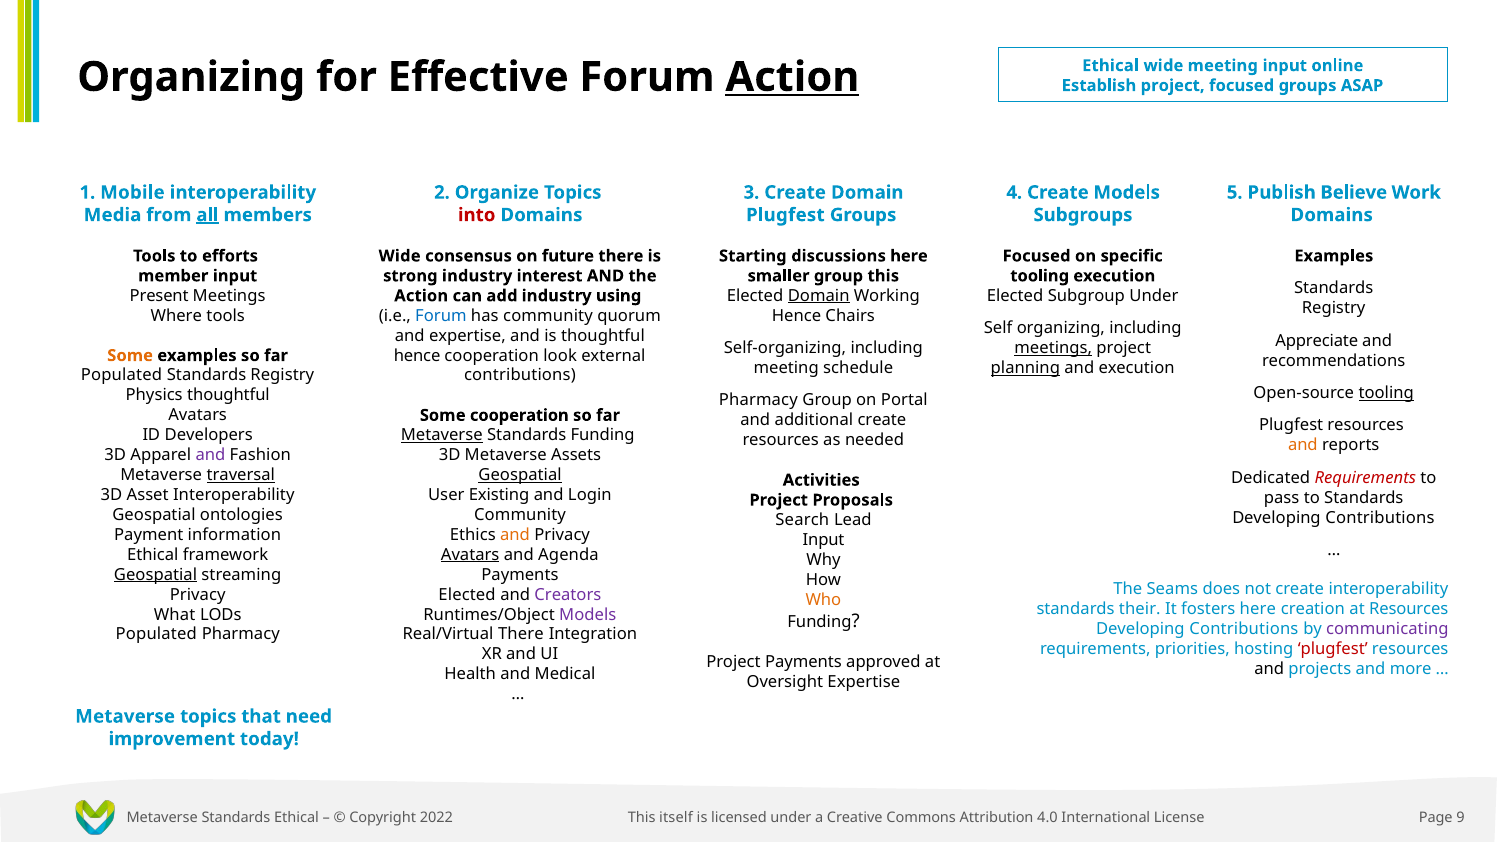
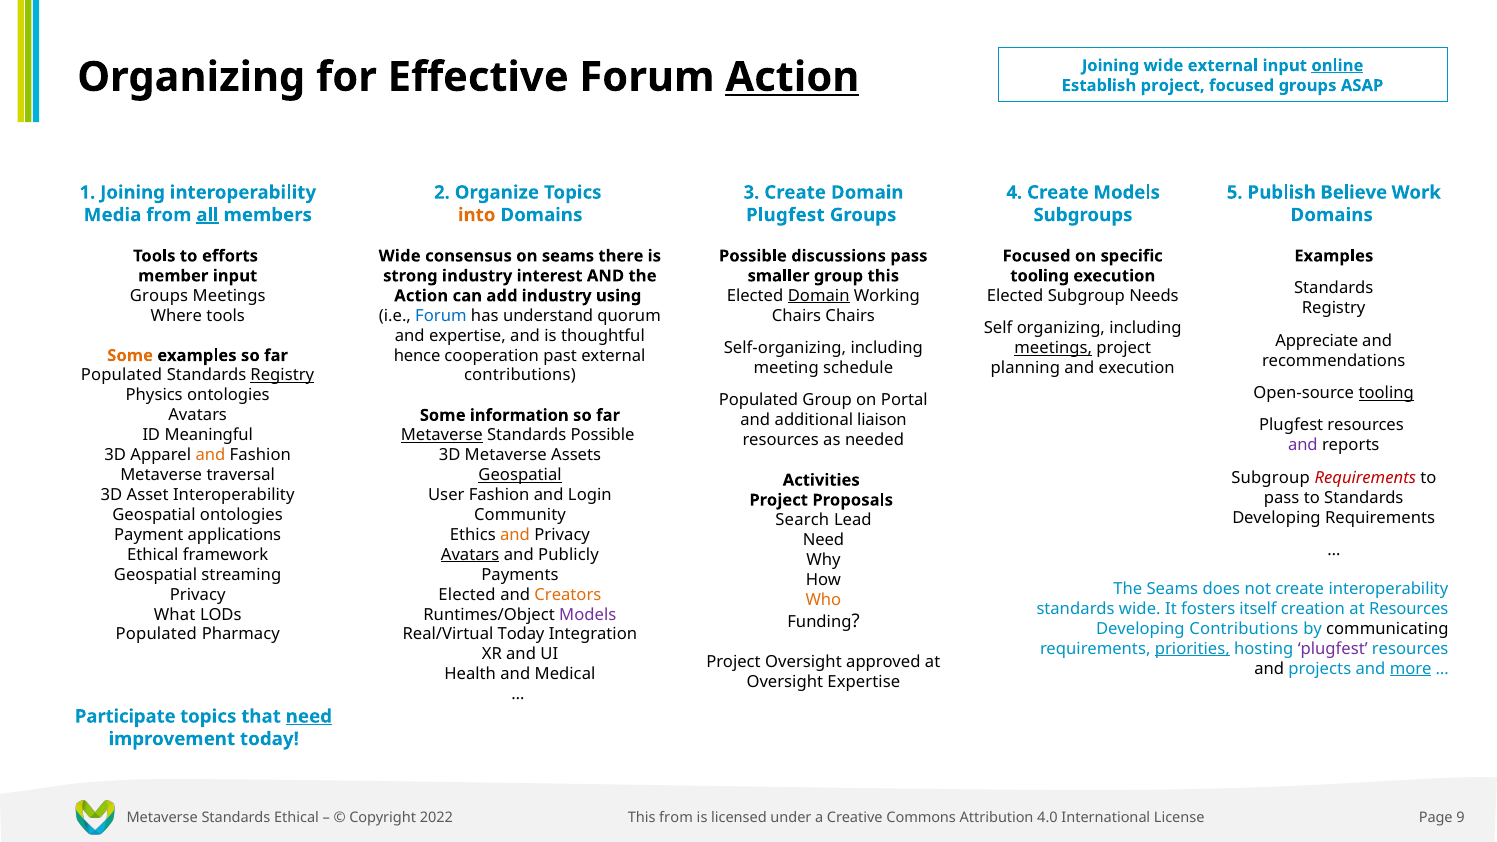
Ethical at (1110, 66): Ethical -> Joining
wide meeting: meeting -> external
online underline: none -> present
1 Mobile: Mobile -> Joining
into colour: red -> orange
on future: future -> seams
Starting at (753, 256): Starting -> Possible
discussions here: here -> pass
Present at (159, 296): Present -> Groups
Subgroup Under: Under -> Needs
has community: community -> understand
Hence at (797, 316): Hence -> Chairs
look: look -> past
planning underline: present -> none
Registry at (282, 376) underline: none -> present
Physics thoughtful: thoughtful -> ontologies
Pharmacy at (758, 401): Pharmacy -> Populated
Some cooperation: cooperation -> information
additional create: create -> liaison
Developers: Developers -> Meaningful
Standards Funding: Funding -> Possible
and at (1303, 445) colour: orange -> purple
and at (210, 455) colour: purple -> orange
traversal underline: present -> none
Dedicated at (1271, 478): Dedicated -> Subgroup
User Existing: Existing -> Fashion
Contributions at (1380, 518): Contributions -> Requirements
information: information -> applications
Input at (824, 540): Input -> Need
Agenda: Agenda -> Publicly
Geospatial at (156, 575) underline: present -> none
Creators colour: purple -> orange
standards their: their -> wide
fosters here: here -> itself
communicating colour: purple -> black
Real/Virtual There: There -> Today
priorities underline: none -> present
plugfest at (1333, 649) colour: red -> purple
Project Payments: Payments -> Oversight
more underline: none -> present
Metaverse at (125, 717): Metaverse -> Participate
need at (309, 717) underline: none -> present
itself at (676, 818): itself -> from
